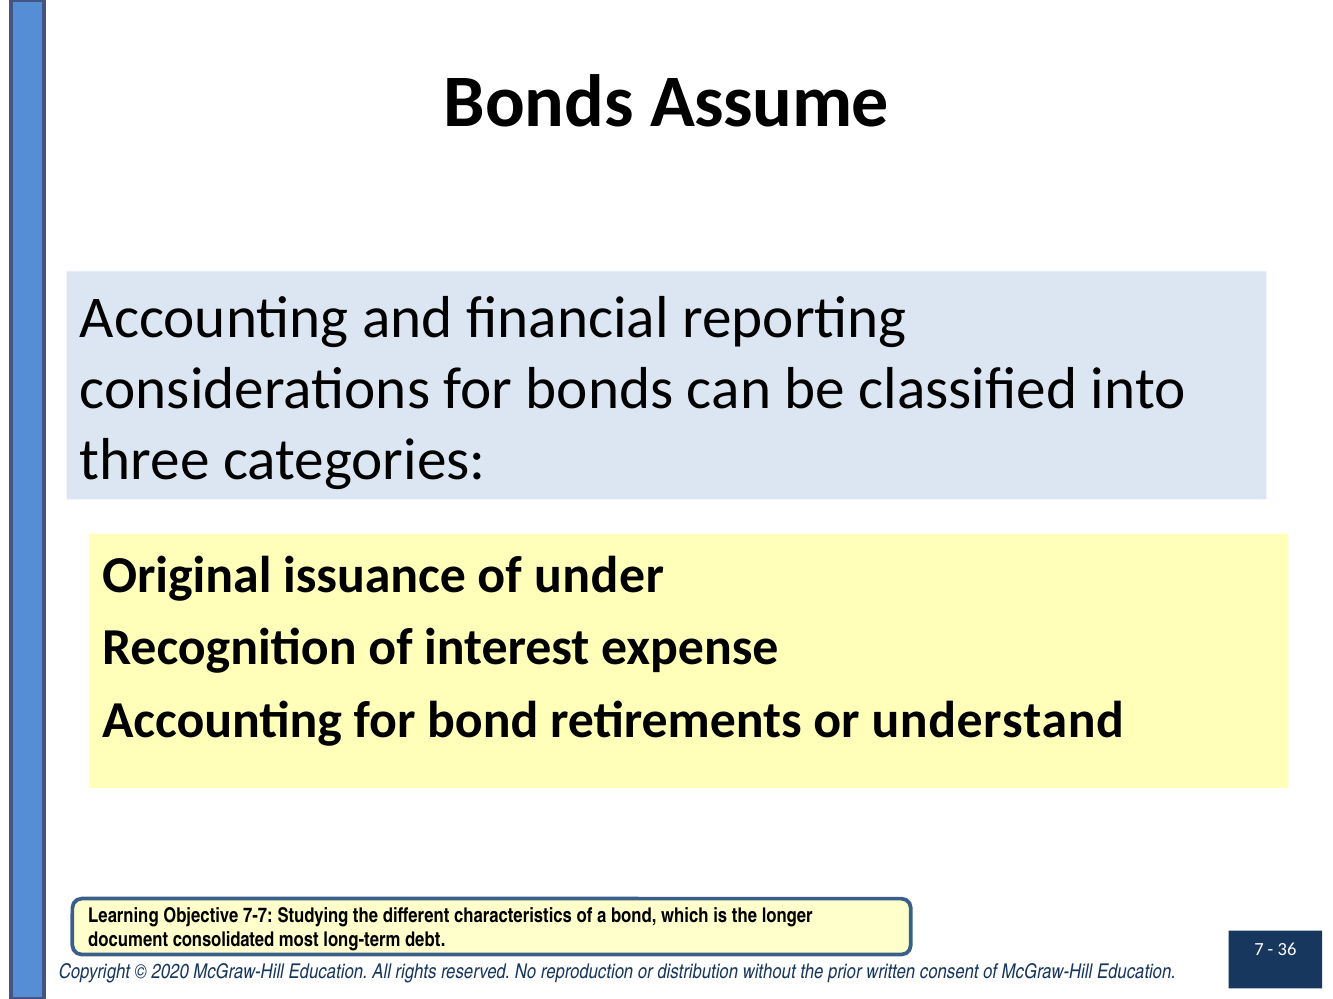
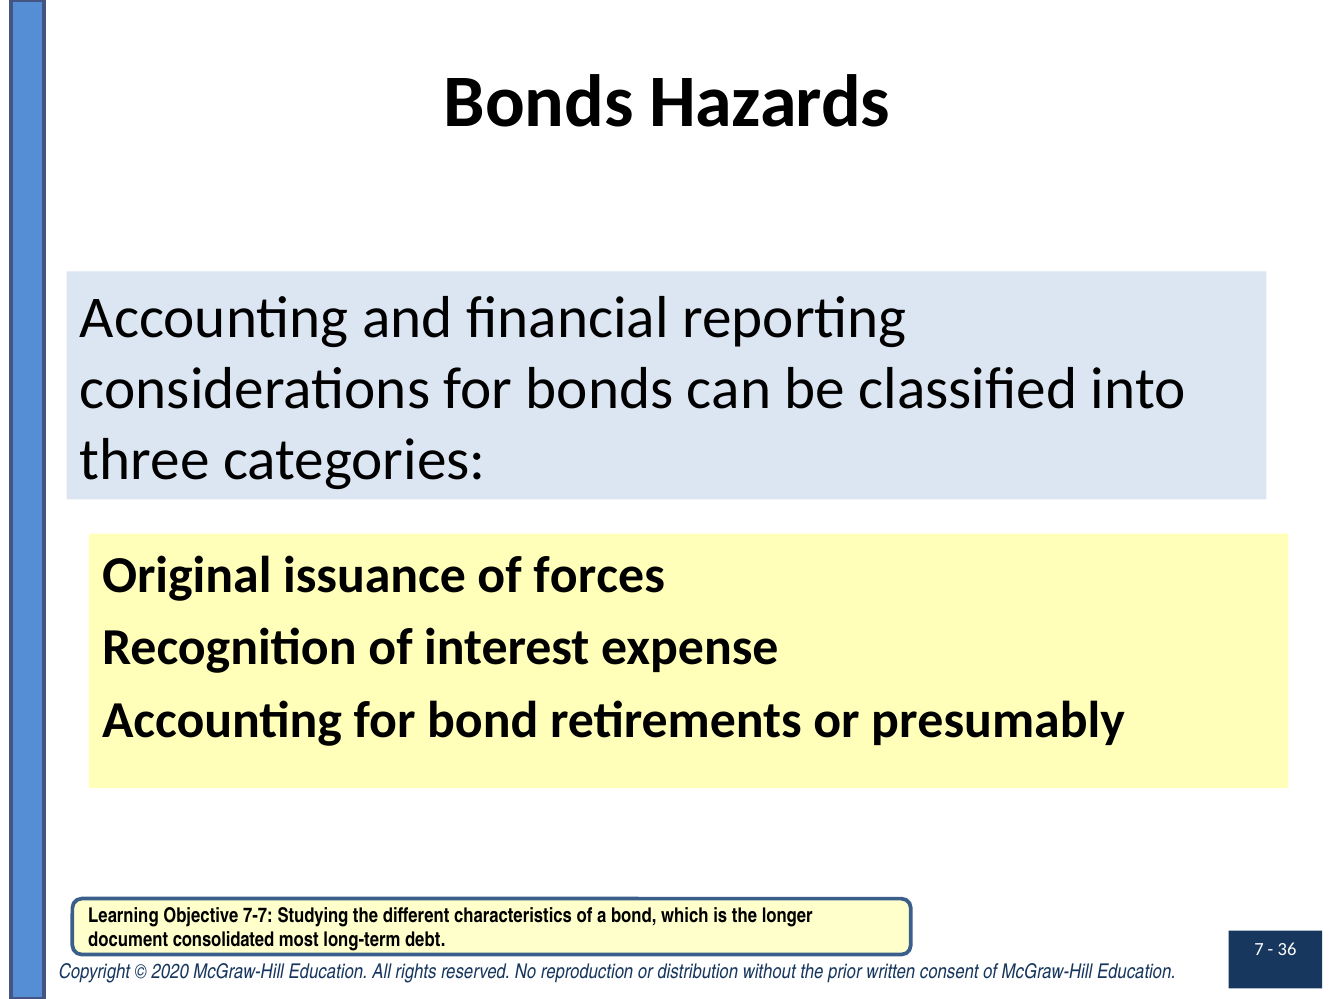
Assume: Assume -> Hazards
under: under -> forces
understand: understand -> presumably
